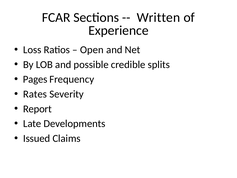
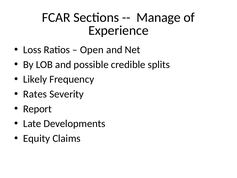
Written: Written -> Manage
Pages: Pages -> Likely
Issued: Issued -> Equity
